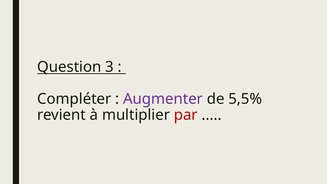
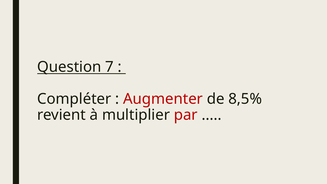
3: 3 -> 7
Augmenter colour: purple -> red
5,5%: 5,5% -> 8,5%
